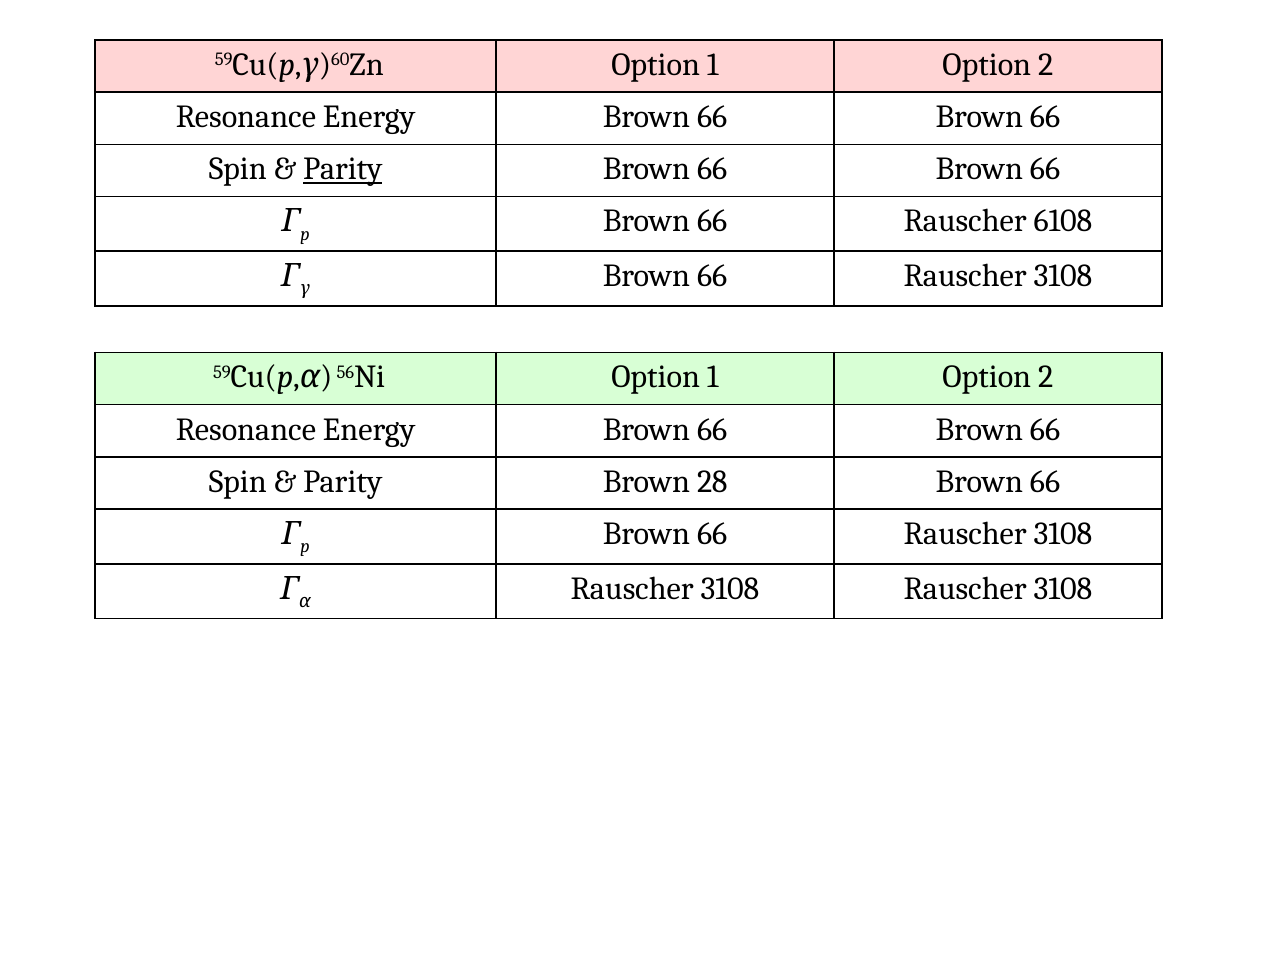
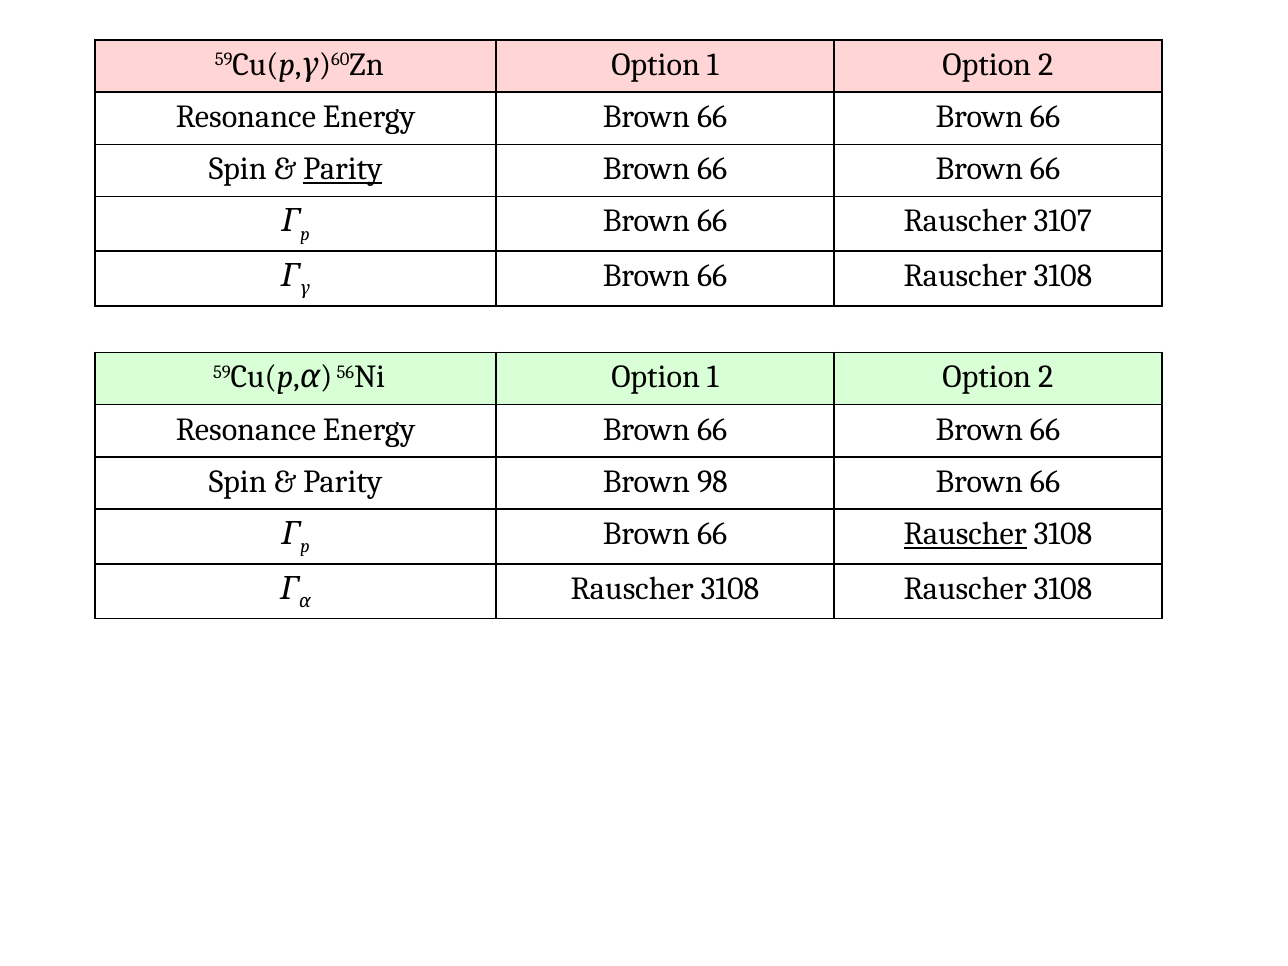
6108: 6108 -> 3107
28: 28 -> 98
Rauscher at (965, 534) underline: none -> present
